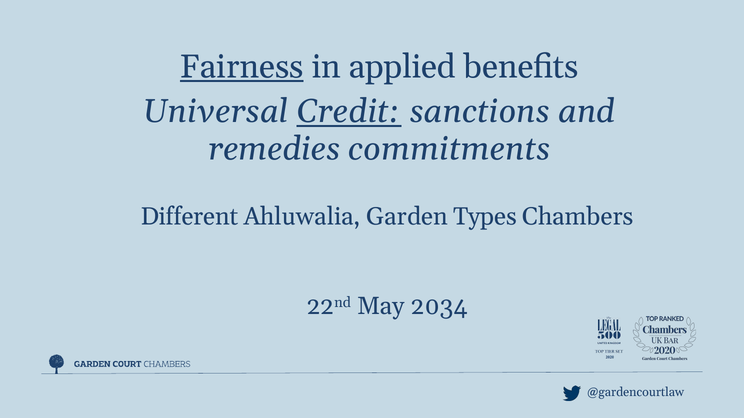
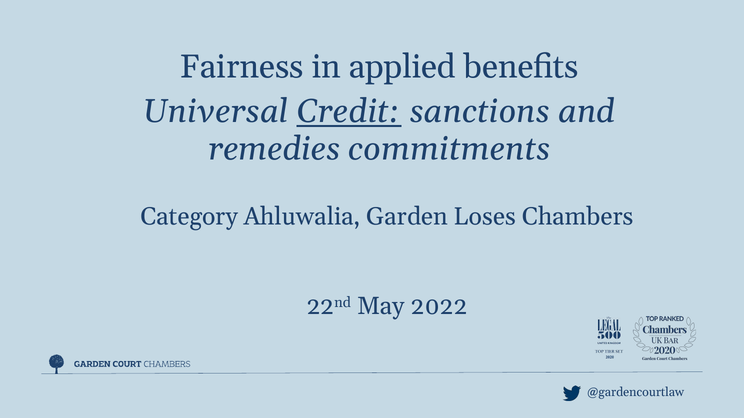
Fairness underline: present -> none
Different: Different -> Category
Types: Types -> Loses
2034: 2034 -> 2022
